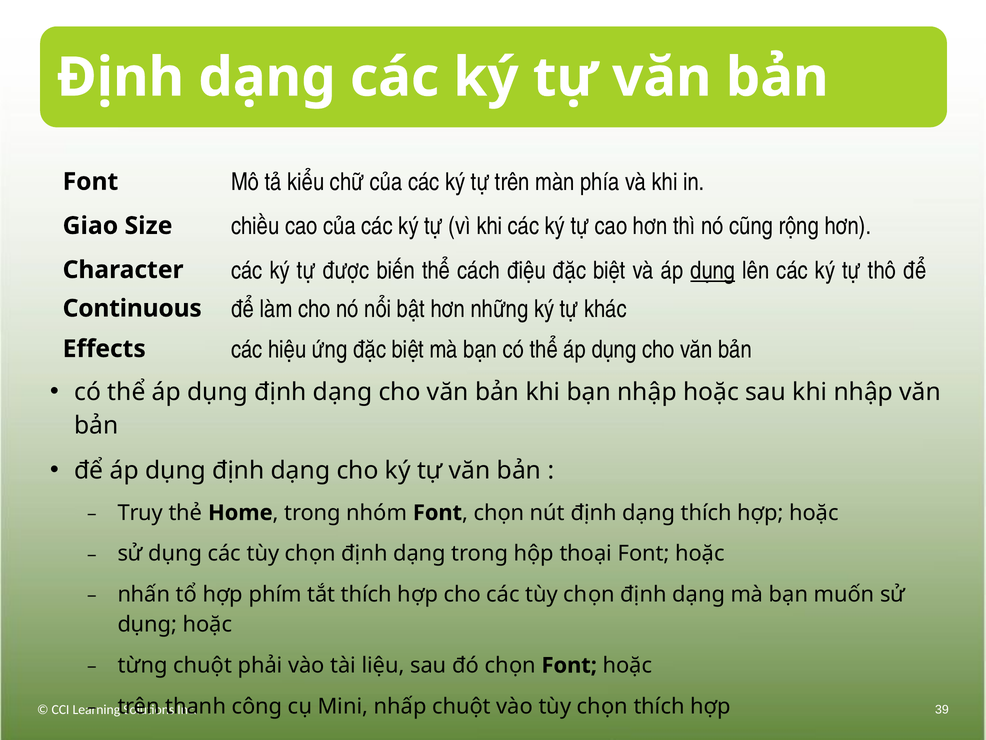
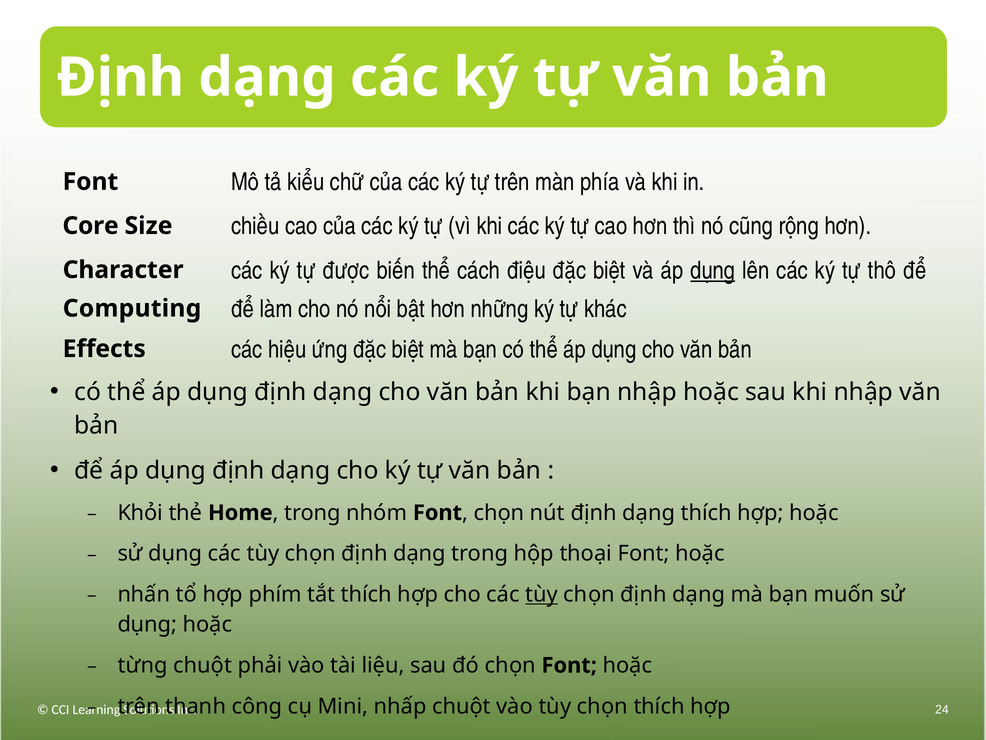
Giao: Giao -> Core
Continuous: Continuous -> Computing
Truy: Truy -> Khỏi
tùy at (542, 594) underline: none -> present
39: 39 -> 24
